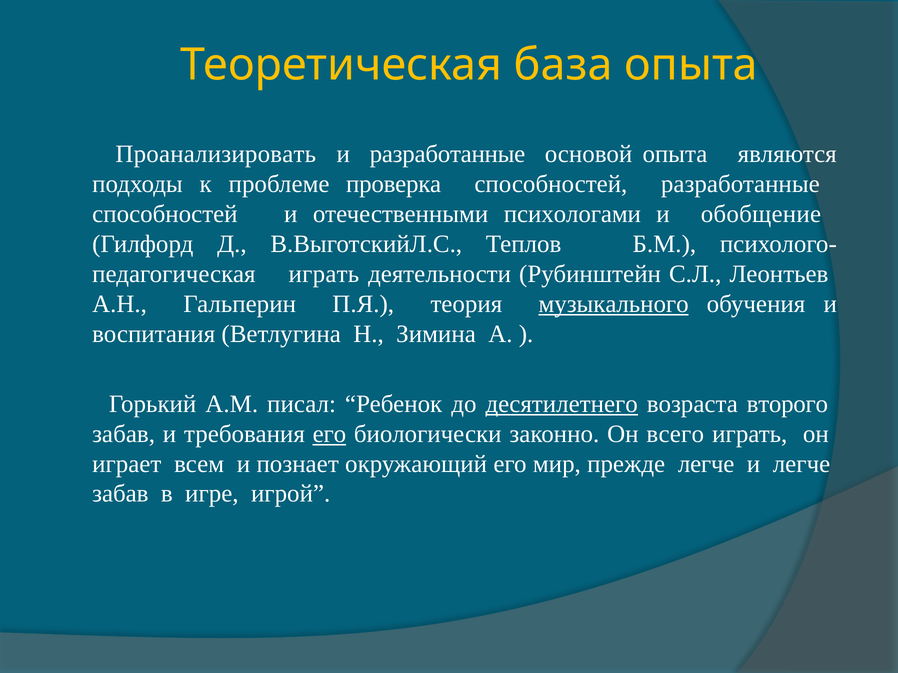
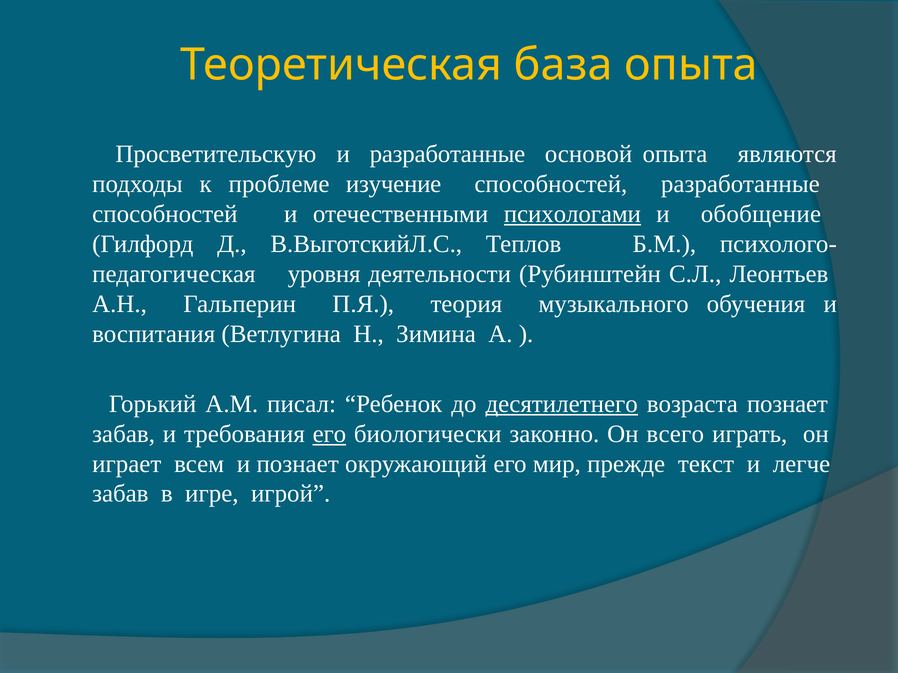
Проанализировать: Проанализировать -> Просветительскую
проверка: проверка -> изучение
психологами underline: none -> present
играть at (324, 274): играть -> уровня
музыкального underline: present -> none
возраста второго: второго -> познает
прежде легче: легче -> текст
